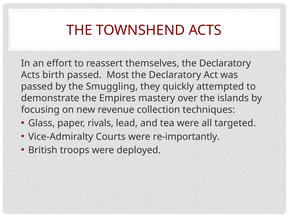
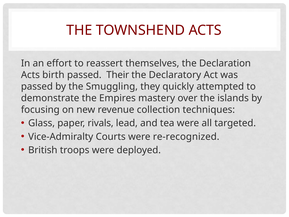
themselves the Declaratory: Declaratory -> Declaration
Most: Most -> Their
re-importantly: re-importantly -> re-recognized
